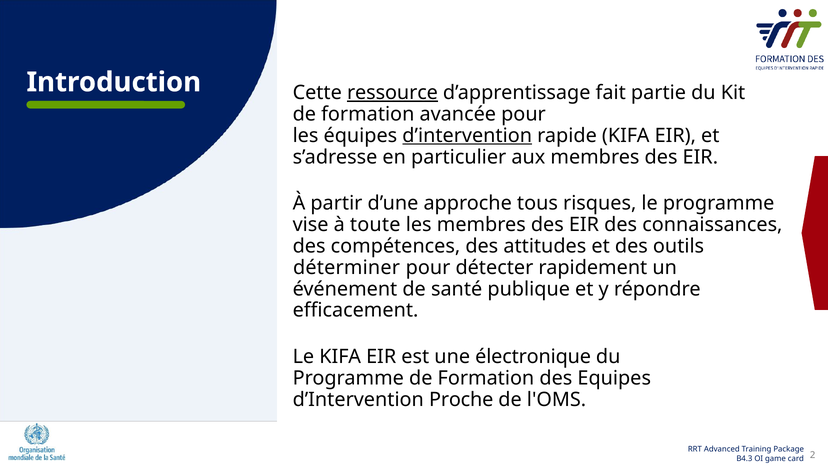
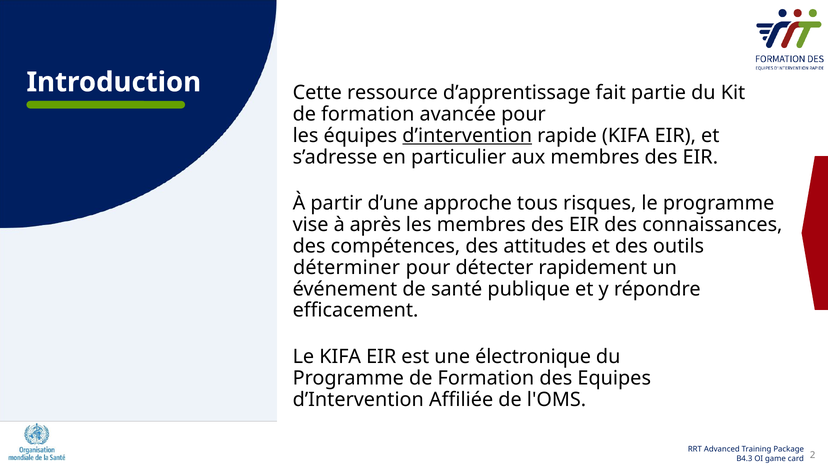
ressource underline: present -> none
toute: toute -> après
Proche: Proche -> Affiliée
